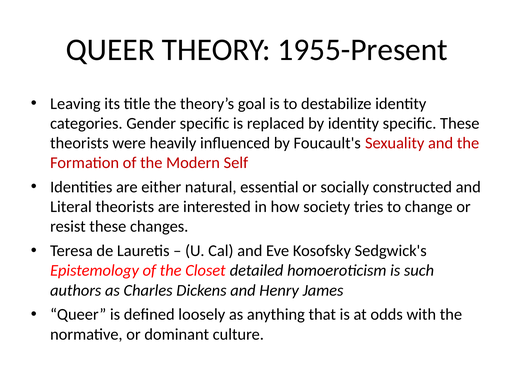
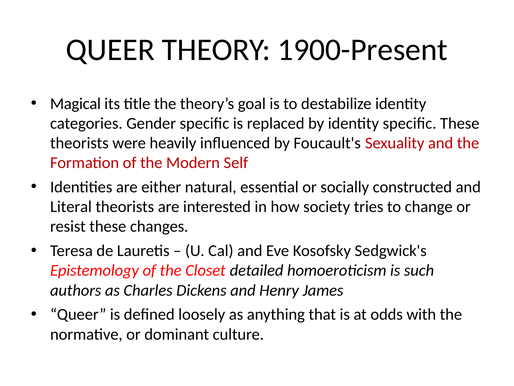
1955-Present: 1955-Present -> 1900-Present
Leaving: Leaving -> Magical
